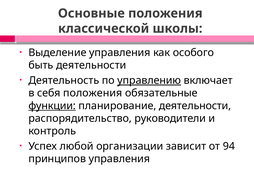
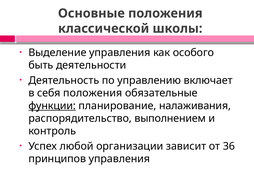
управлению underline: present -> none
планирование деятельности: деятельности -> налаживания
руководители: руководители -> выполнением
94: 94 -> 36
